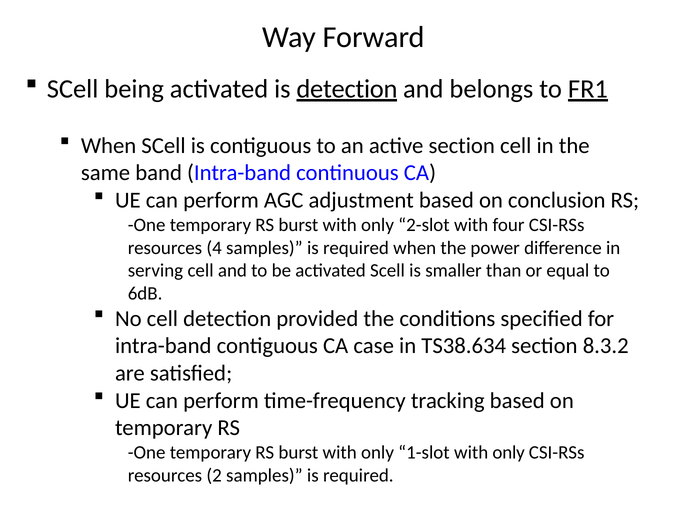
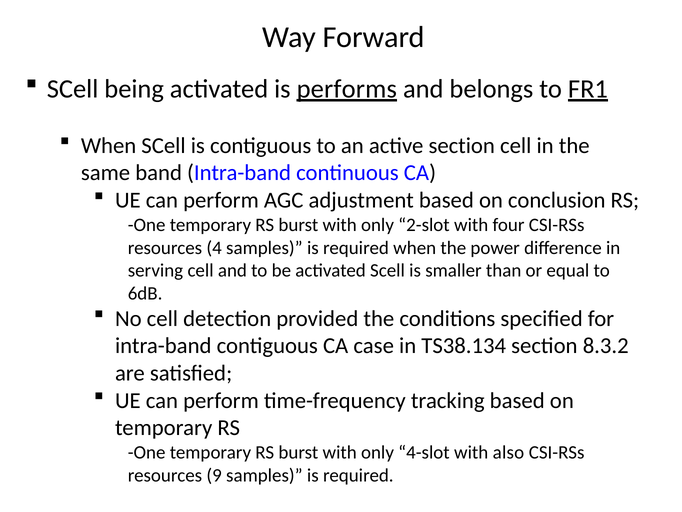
is detection: detection -> performs
TS38.634: TS38.634 -> TS38.134
1-slot: 1-slot -> 4-slot
only at (509, 452): only -> also
2: 2 -> 9
